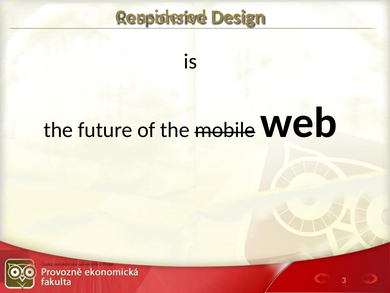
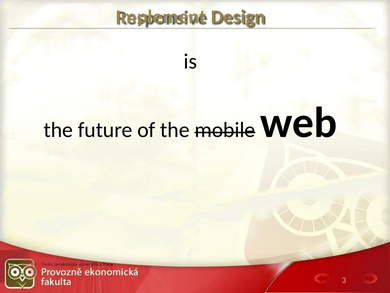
Considered: Considered -> Implement
